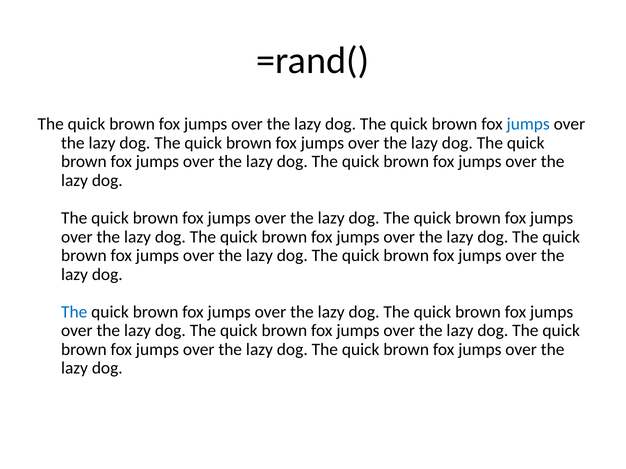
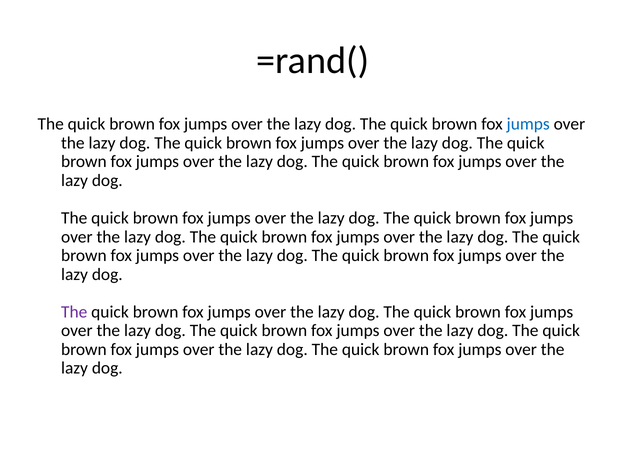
The at (74, 312) colour: blue -> purple
